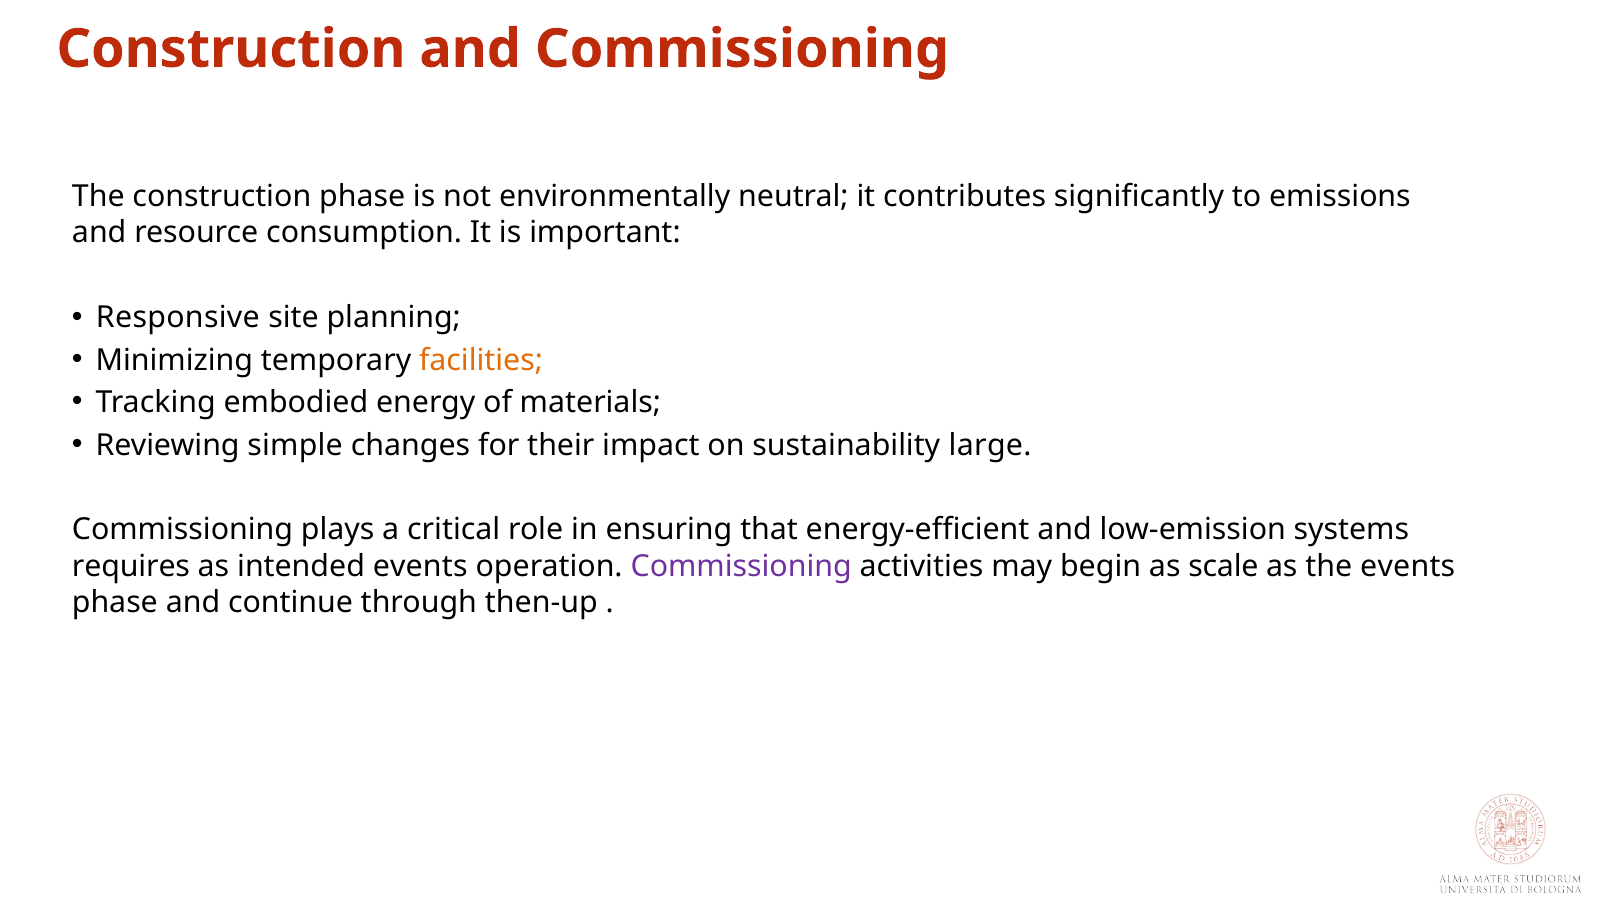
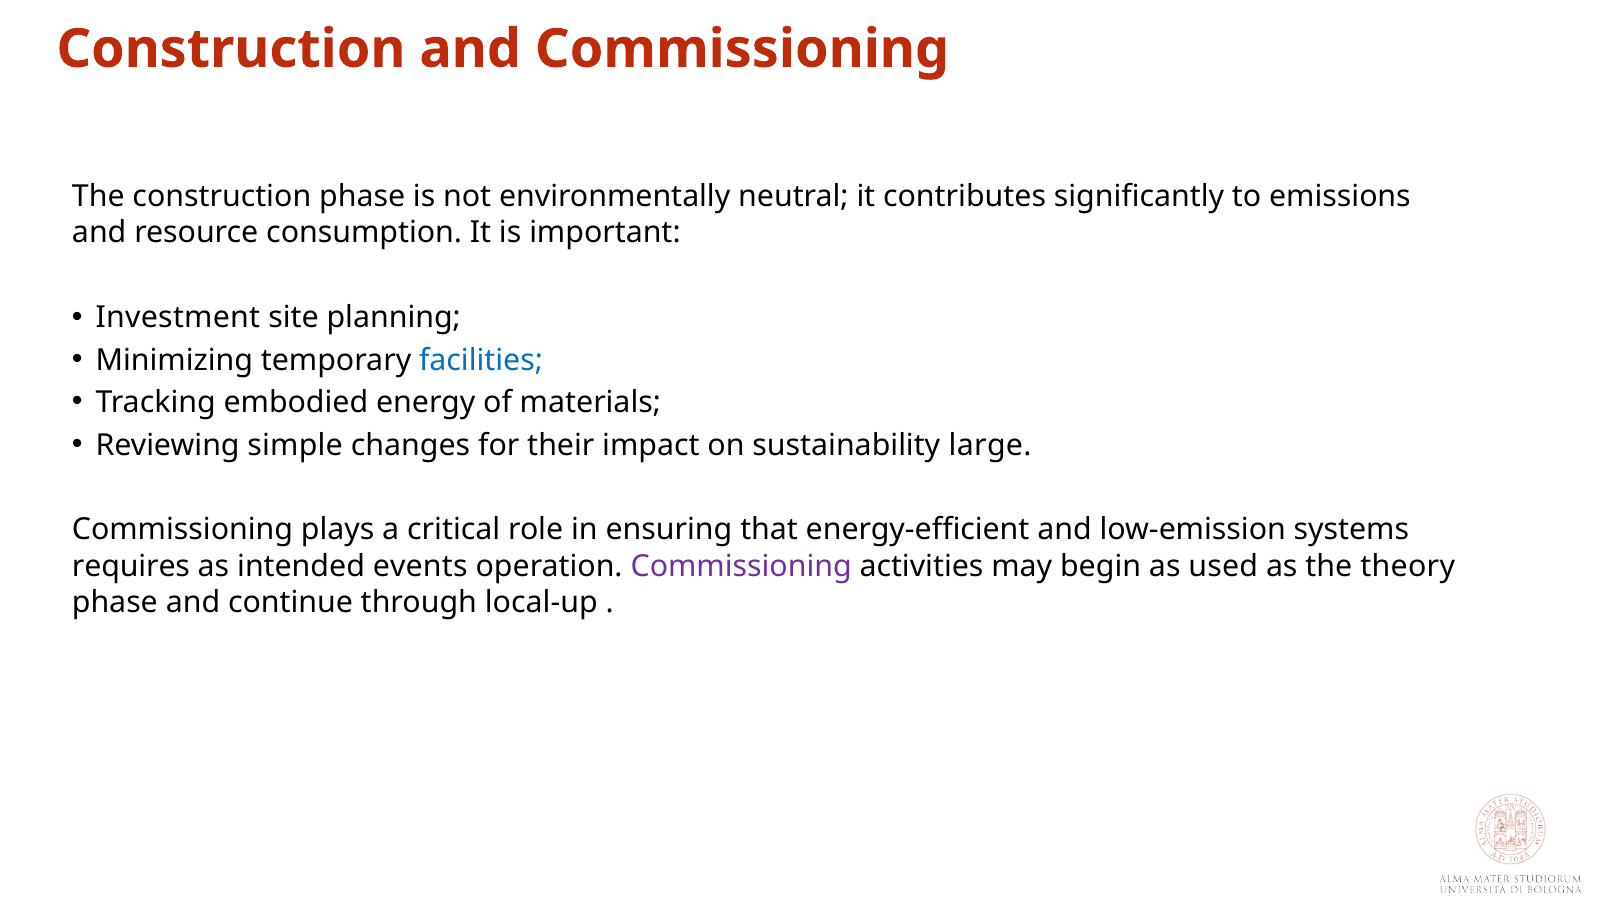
Responsive: Responsive -> Investment
facilities colour: orange -> blue
scale: scale -> used
the events: events -> theory
then-up: then-up -> local-up
